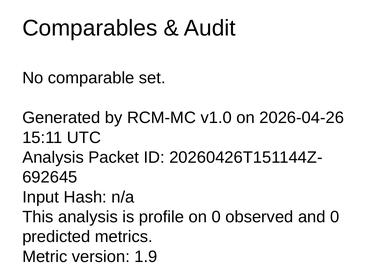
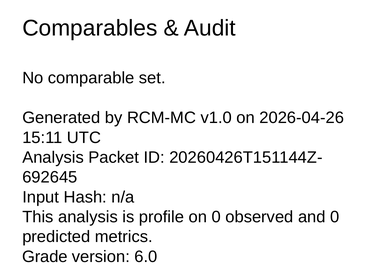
Metric: Metric -> Grade
1.9: 1.9 -> 6.0
